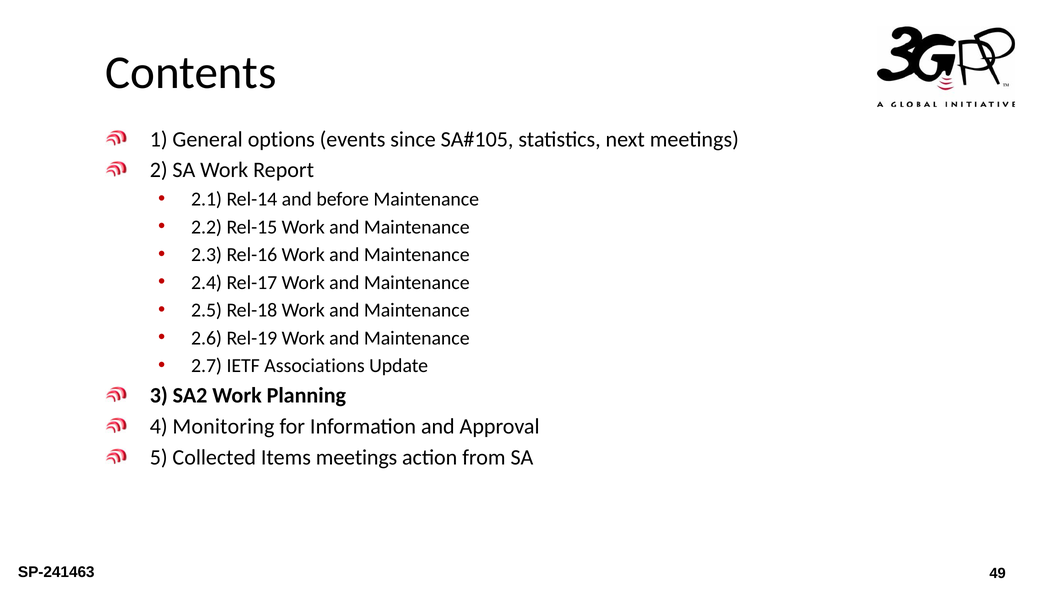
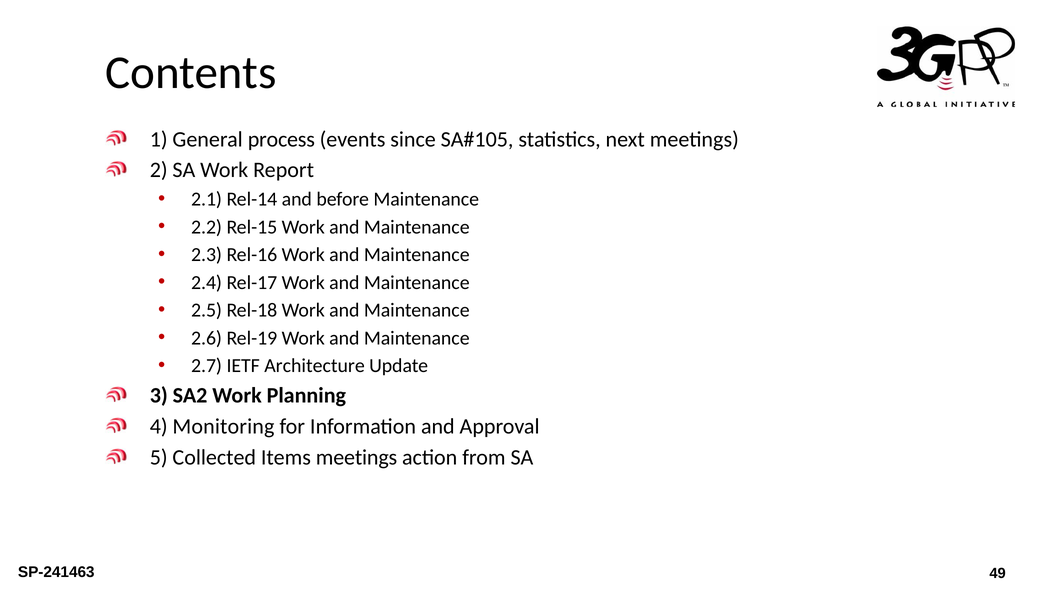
options: options -> process
Associations: Associations -> Architecture
